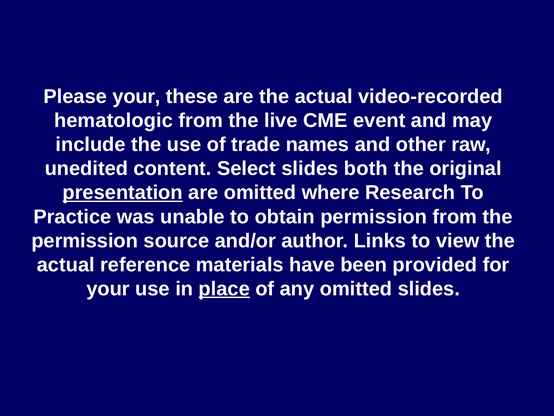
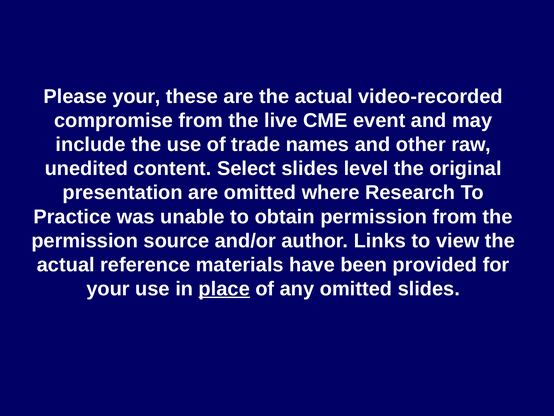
hematologic: hematologic -> compromise
both: both -> level
presentation underline: present -> none
